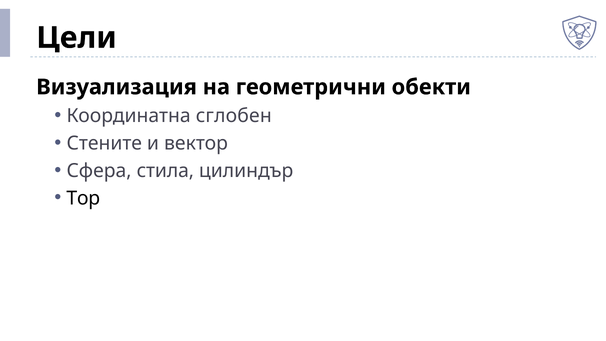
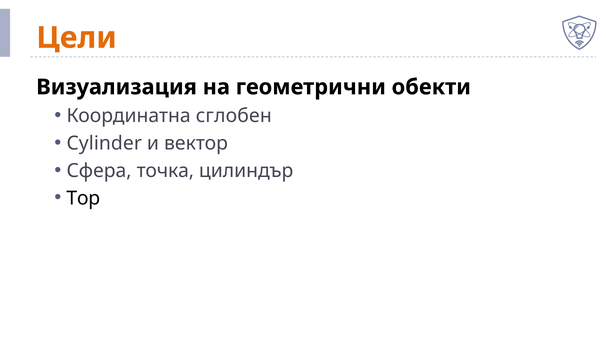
Цели colour: black -> orange
Стените: Стените -> Cylinder
стила: стила -> точка
